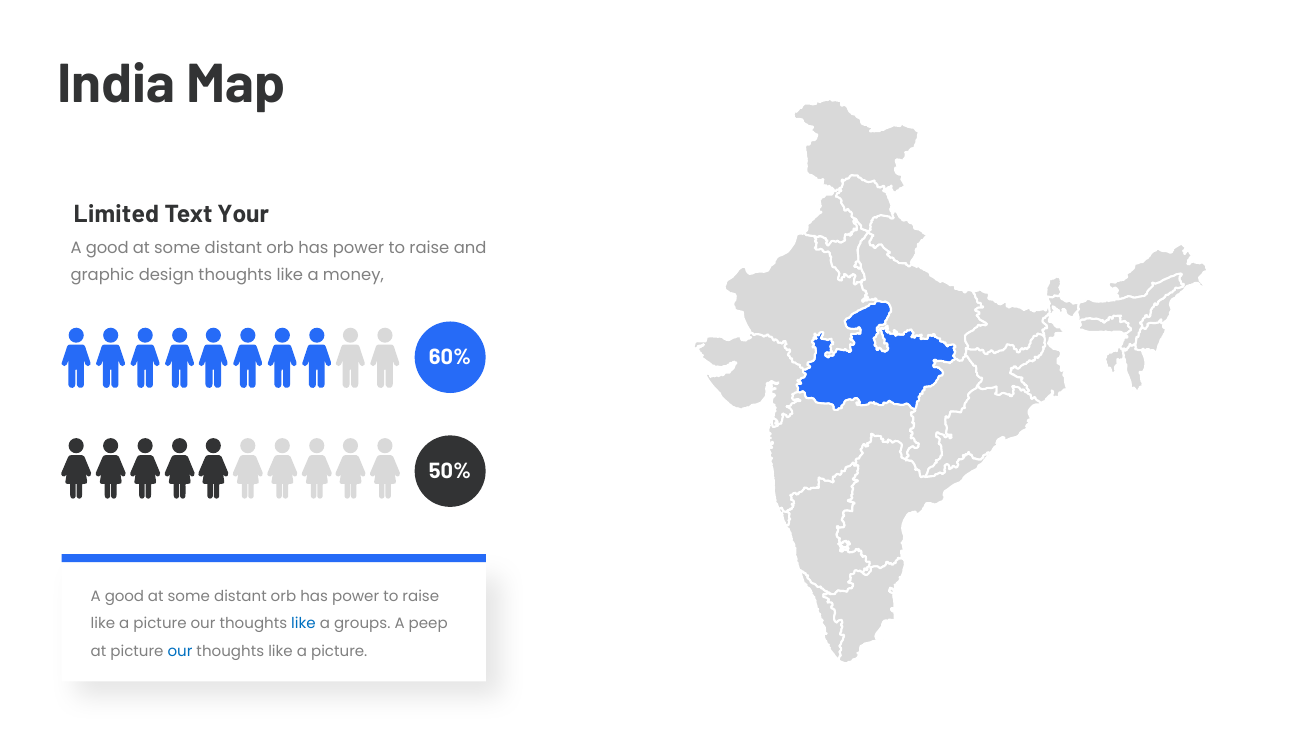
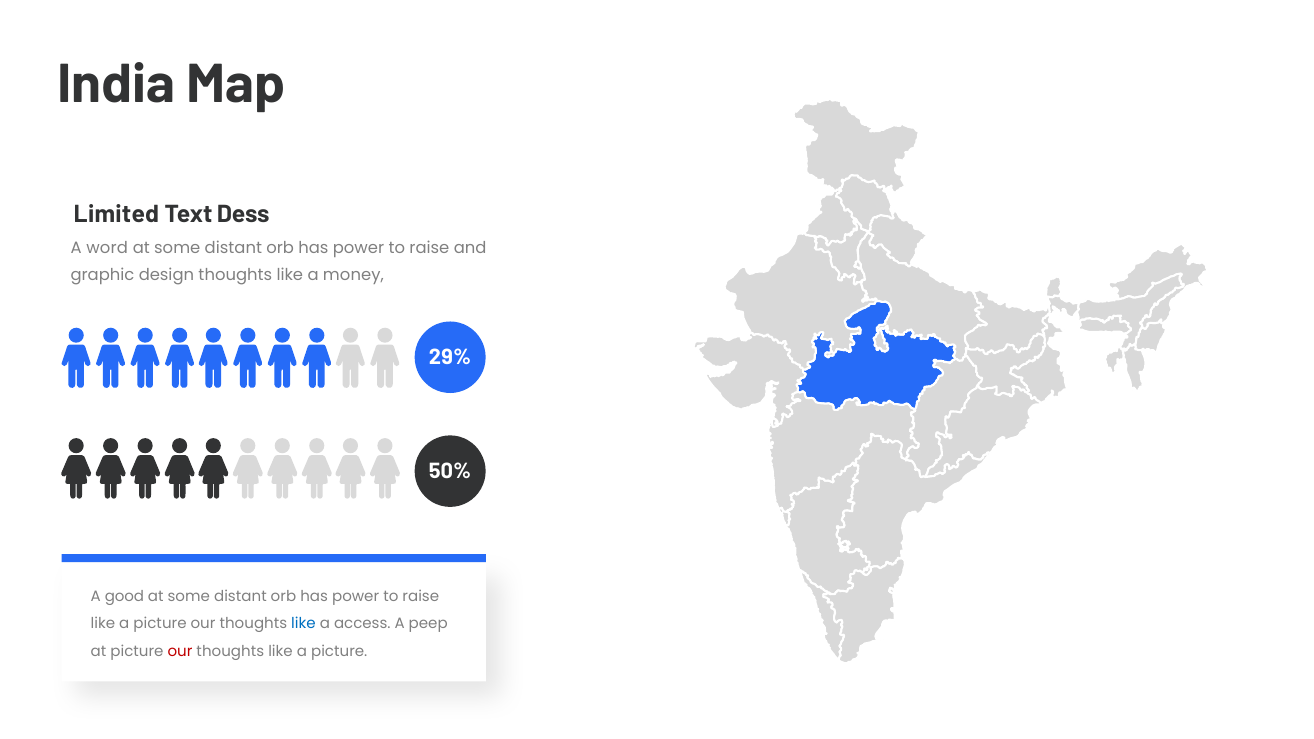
Your: Your -> Dess
good at (107, 248): good -> word
60%: 60% -> 29%
groups: groups -> access
our at (180, 651) colour: blue -> red
